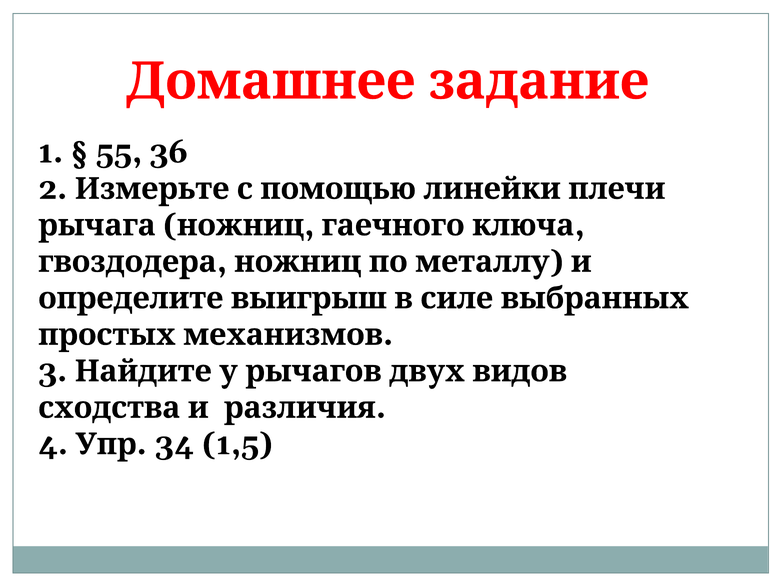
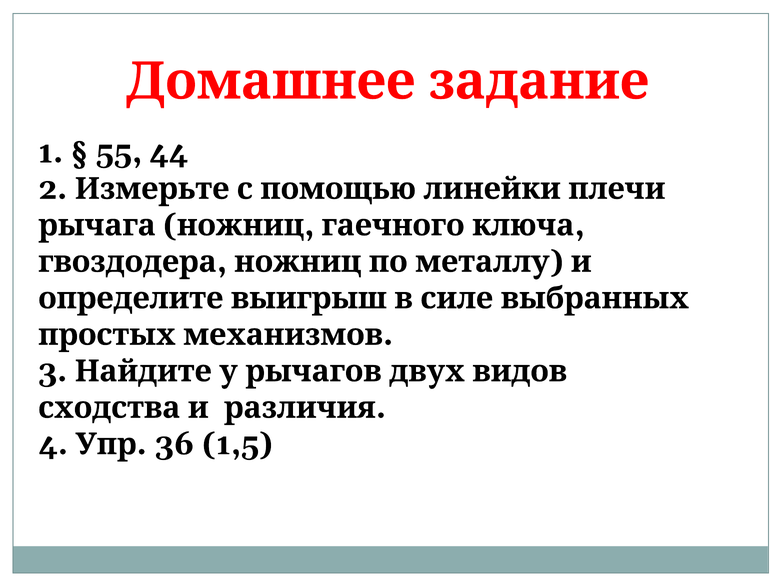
36: 36 -> 44
34: 34 -> 36
